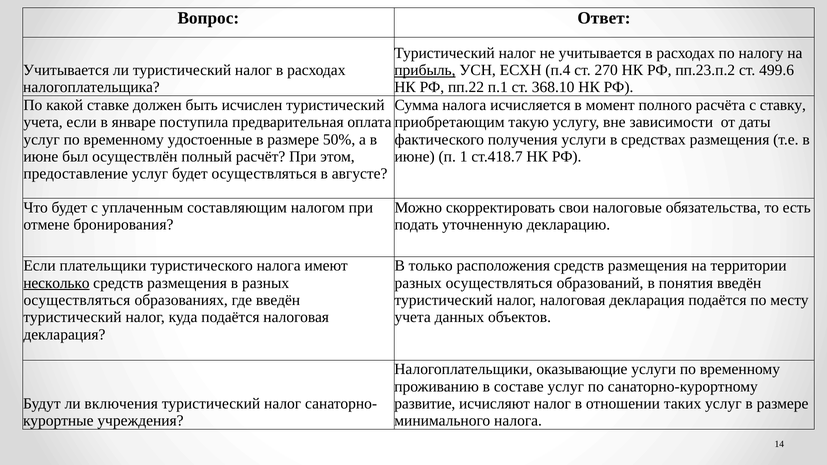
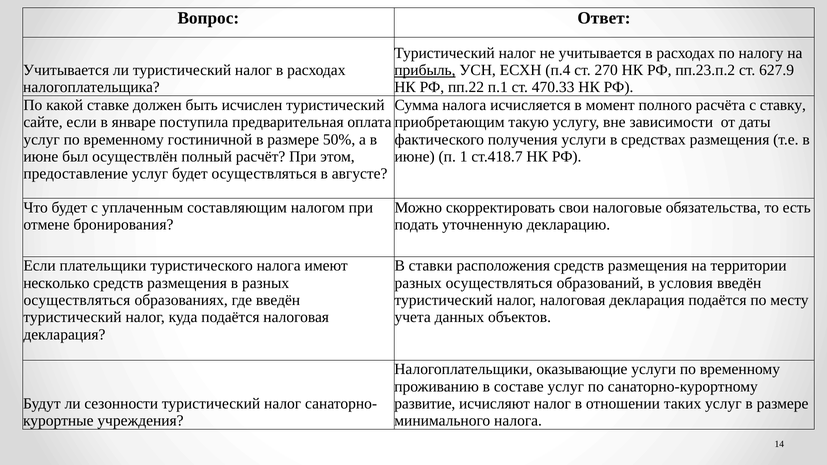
499.6: 499.6 -> 627.9
368.10: 368.10 -> 470.33
учета at (43, 122): учета -> сайте
удостоенные: удостоенные -> гостиничной
только: только -> ставки
несколько underline: present -> none
понятия: понятия -> условия
включения: включения -> сезонности
